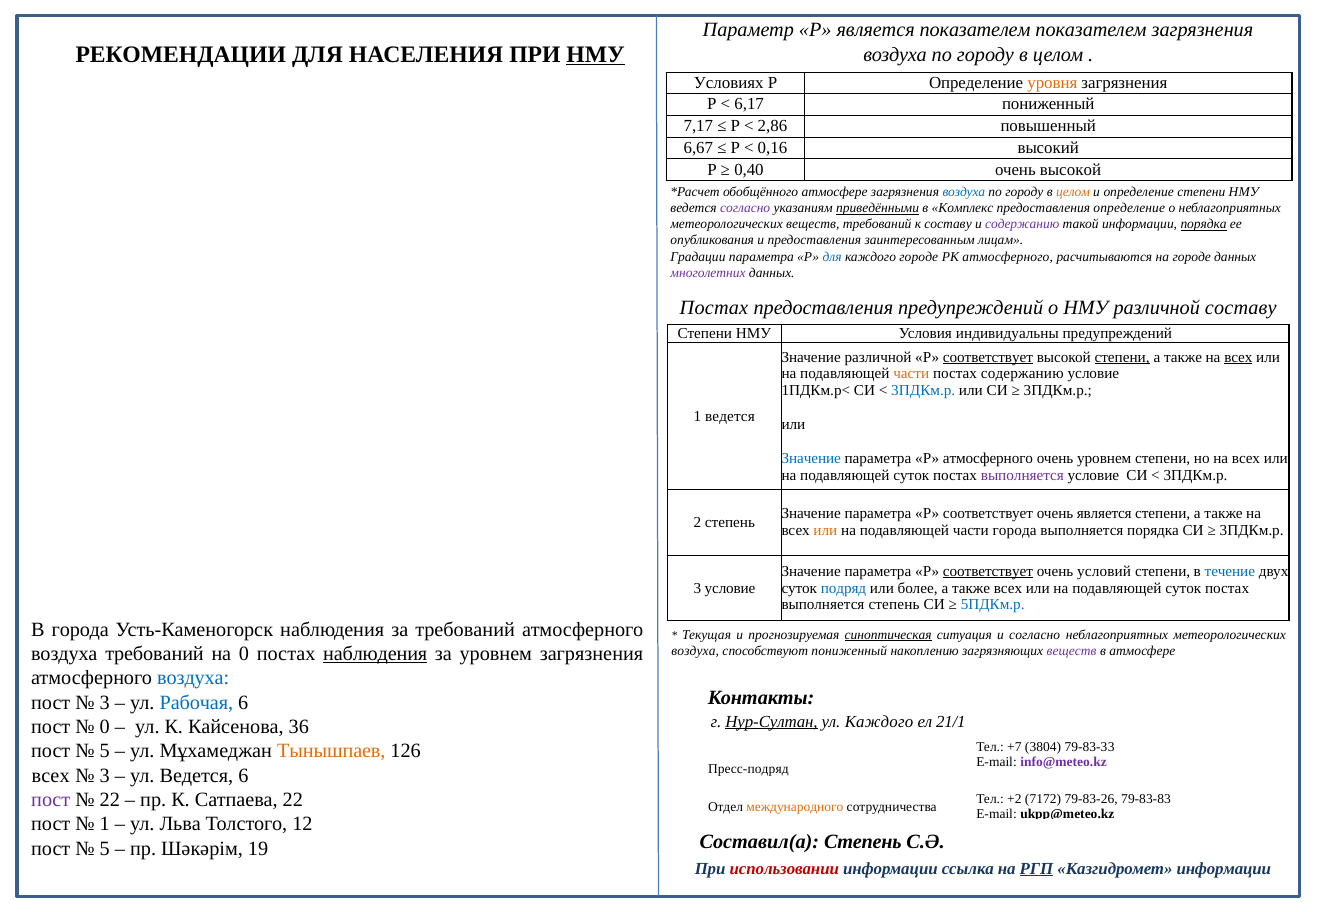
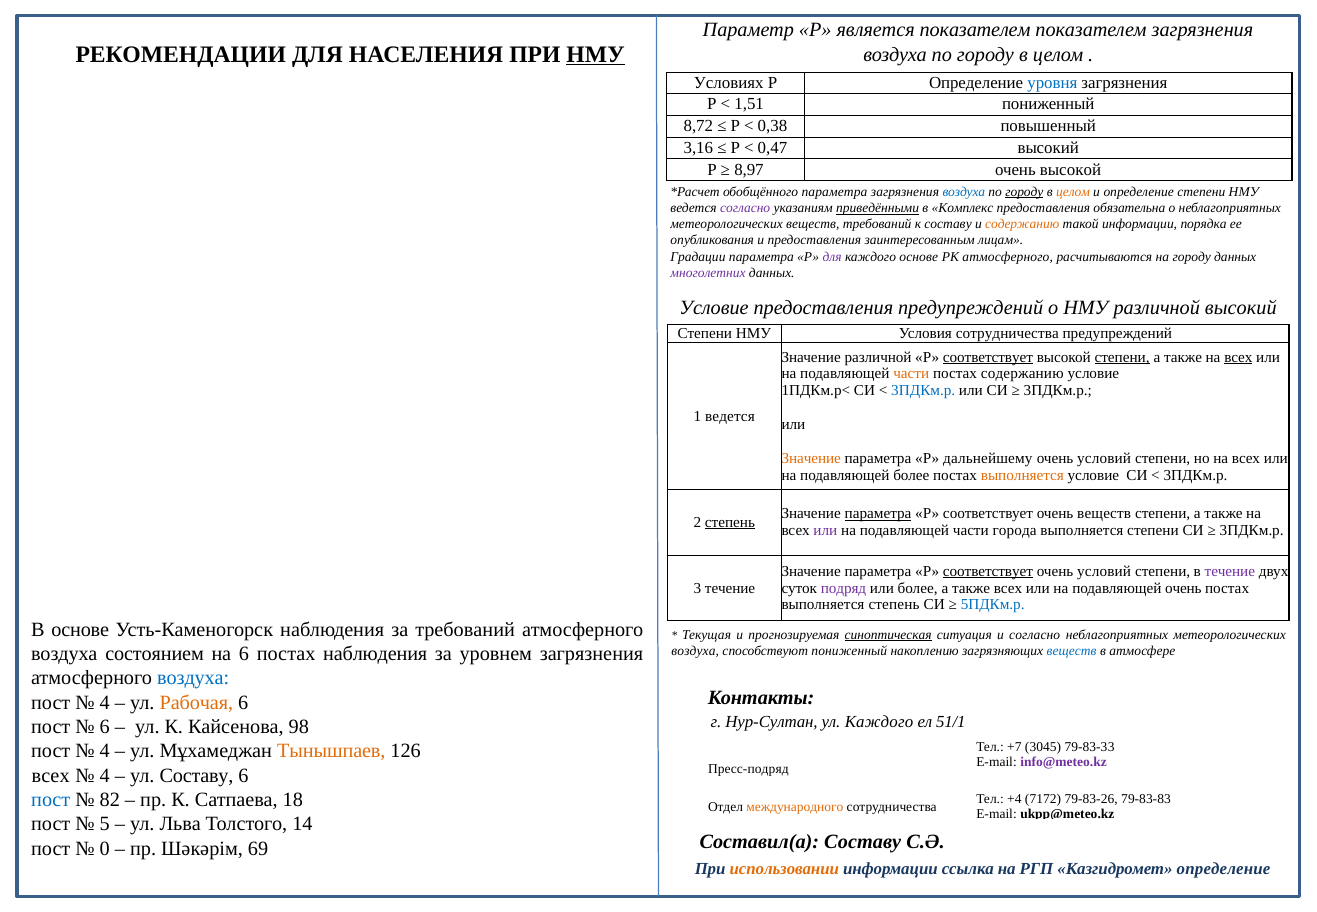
уровня colour: orange -> blue
6,17: 6,17 -> 1,51
7,17: 7,17 -> 8,72
2,86: 2,86 -> 0,38
6,67: 6,67 -> 3,16
0,16: 0,16 -> 0,47
0,40: 0,40 -> 8,97
обобщённого атмосфере: атмосфере -> параметра
городу at (1024, 192) underline: none -> present
предоставления определение: определение -> обязательна
содержанию at (1022, 224) colour: purple -> orange
порядка at (1204, 224) underline: present -> none
для at (832, 257) colour: blue -> purple
каждого городе: городе -> основе
на городе: городе -> городу
Постах at (714, 307): Постах -> Условие
различной составу: составу -> высокий
Условия индивидуальны: индивидуальны -> сотрудничества
Значение at (811, 458) colour: blue -> orange
Р атмосферного: атмосферного -> дальнейшему
уровнем at (1104, 458): уровнем -> условий
суток at (911, 475): суток -> более
выполняется at (1022, 475) colour: purple -> orange
параметра at (878, 514) underline: none -> present
очень является: является -> веществ
степень at (730, 522) underline: none -> present
или at (825, 530) colour: orange -> purple
выполняется порядка: порядка -> степени
течение at (1230, 571) colour: blue -> purple
3 условие: условие -> течение
подряд colour: blue -> purple
суток at (1183, 588): суток -> очень
В города: города -> основе
воздуха требований: требований -> состоянием
на 0: 0 -> 6
наблюдения at (375, 654) underline: present -> none
веществ at (1072, 651) colour: purple -> blue
3 at (105, 702): 3 -> 4
Рабочая colour: blue -> orange
Нур-Султан underline: present -> none
21/1: 21/1 -> 51/1
0 at (105, 727): 0 -> 6
36: 36 -> 98
3804: 3804 -> 3045
5 at (105, 751): 5 -> 4
3 at (105, 775): 3 -> 4
ул Ведется: Ведется -> Составу
пост at (51, 800) colour: purple -> blue
22 at (110, 800): 22 -> 82
Сатпаева 22: 22 -> 18
+2: +2 -> +4
1 at (105, 824): 1 -> 5
12: 12 -> 14
Составил(а Степень: Степень -> Составу
5 at (105, 848): 5 -> 0
19: 19 -> 69
использовании colour: red -> orange
РГП underline: present -> none
Казгидромет информации: информации -> определение
